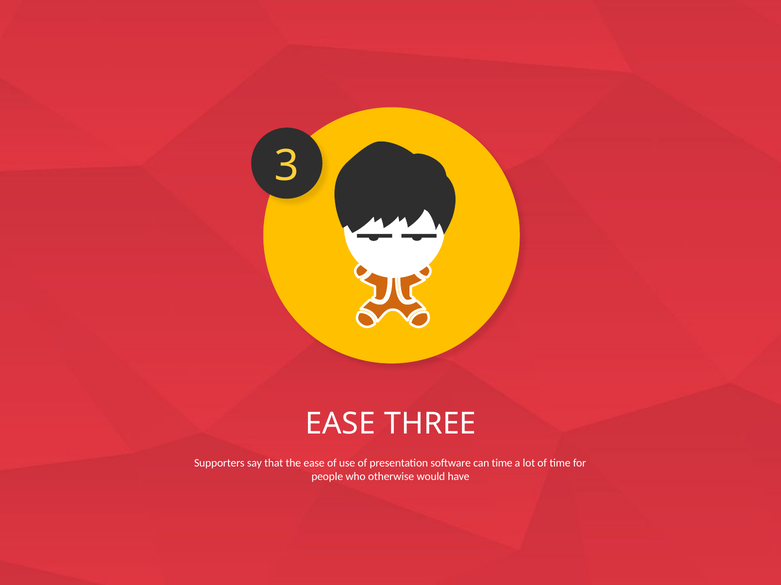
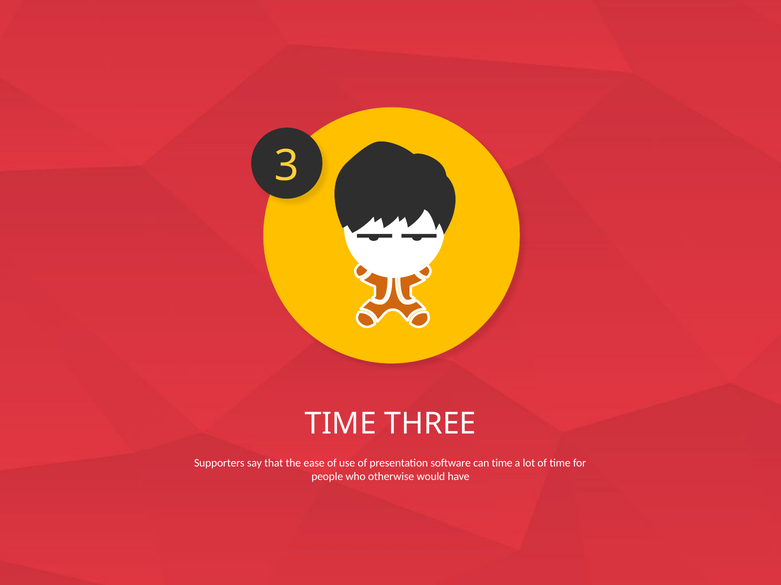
EASE at (340, 424): EASE -> TIME
